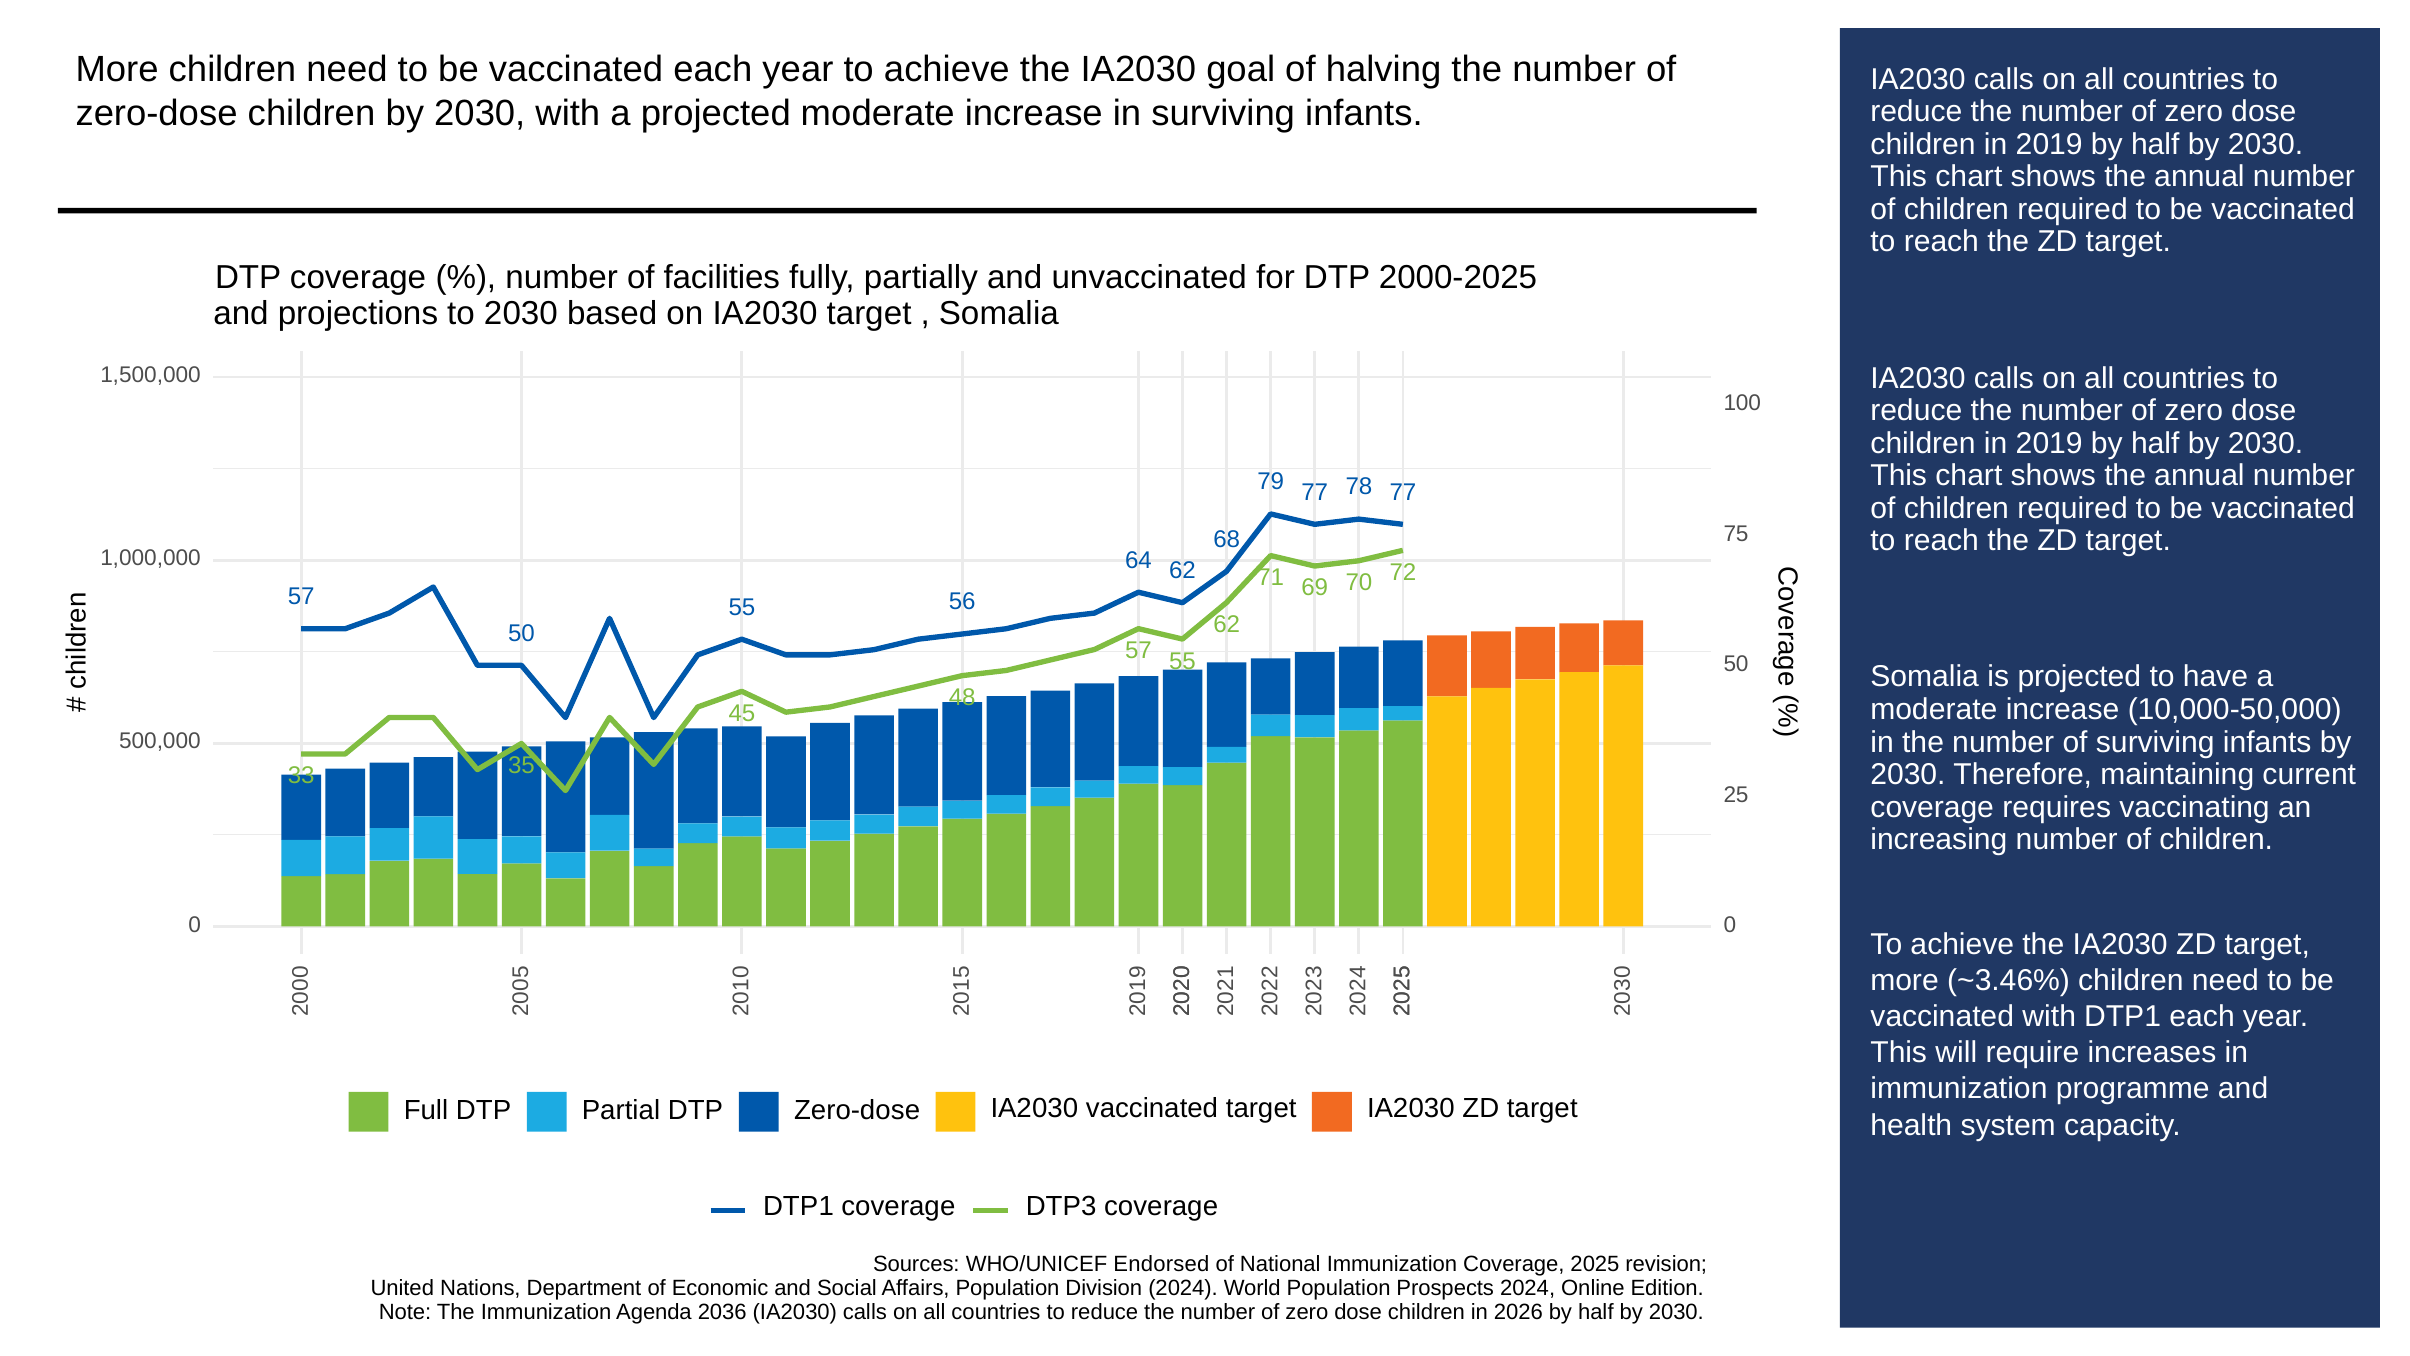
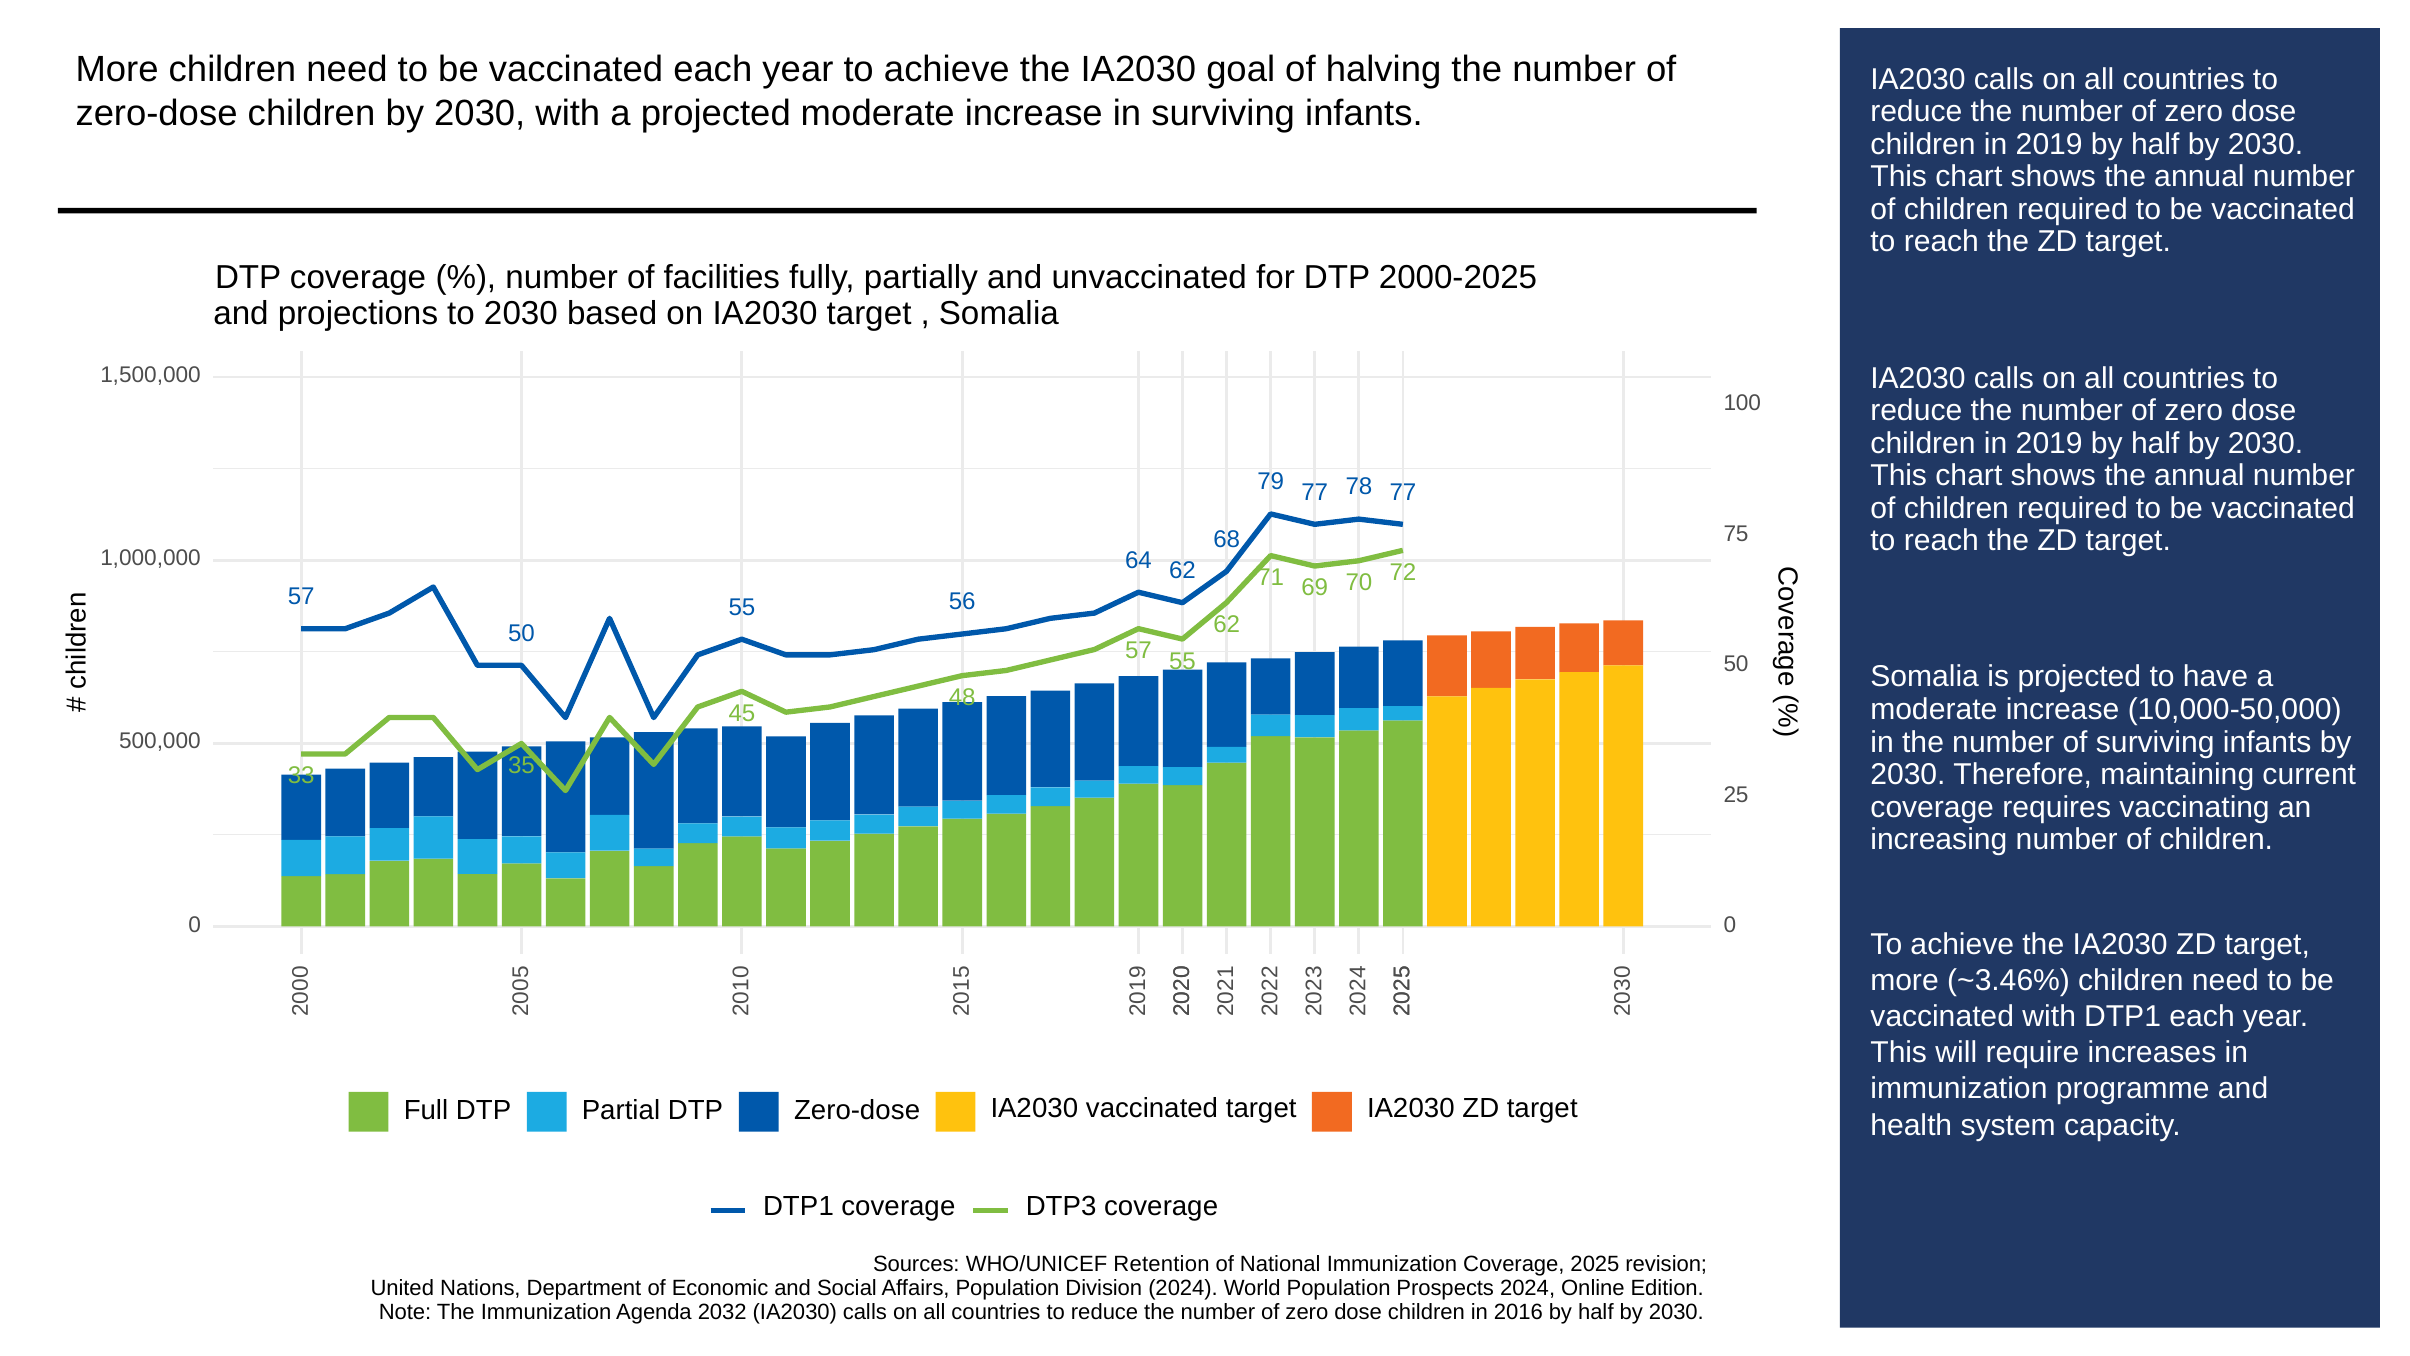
Endorsed: Endorsed -> Retention
2036: 2036 -> 2032
2026: 2026 -> 2016
